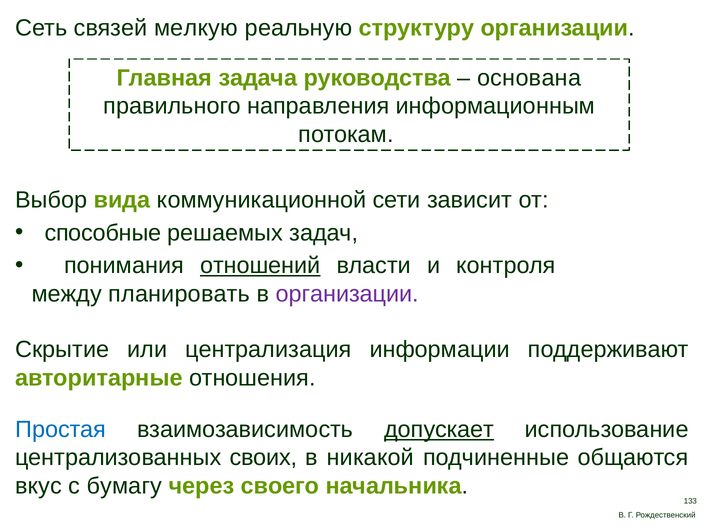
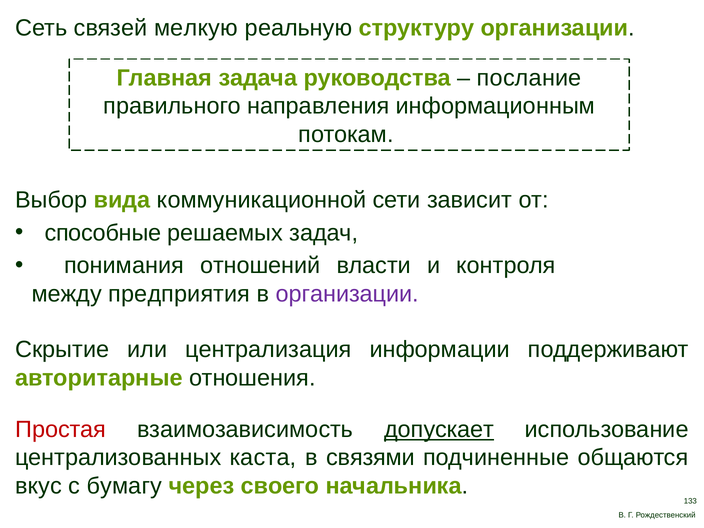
основана: основана -> послание
отношений underline: present -> none
планировать: планировать -> предприятия
Простая colour: blue -> red
своих: своих -> каста
никакой: никакой -> связями
